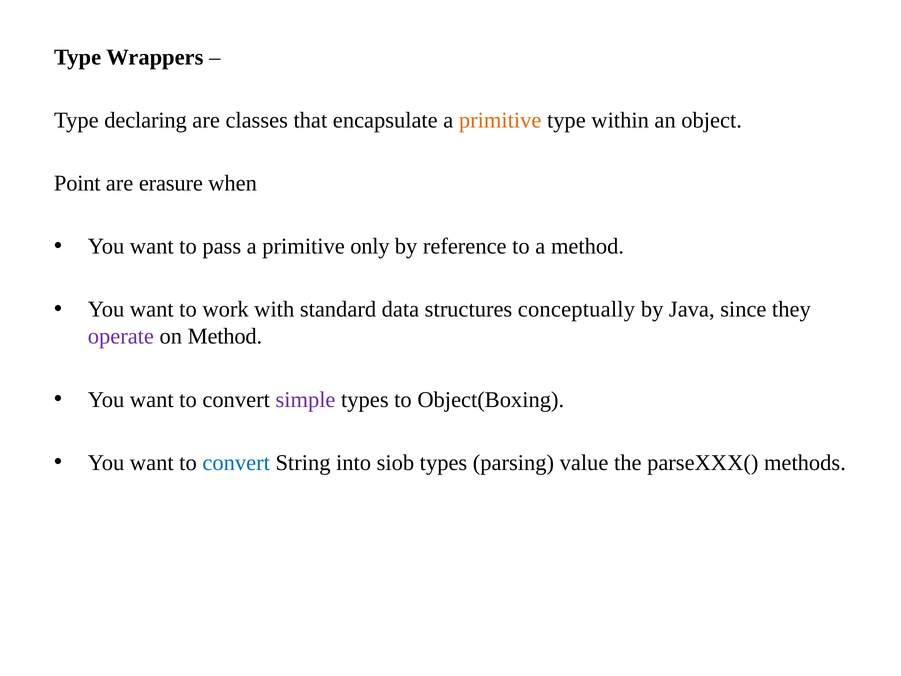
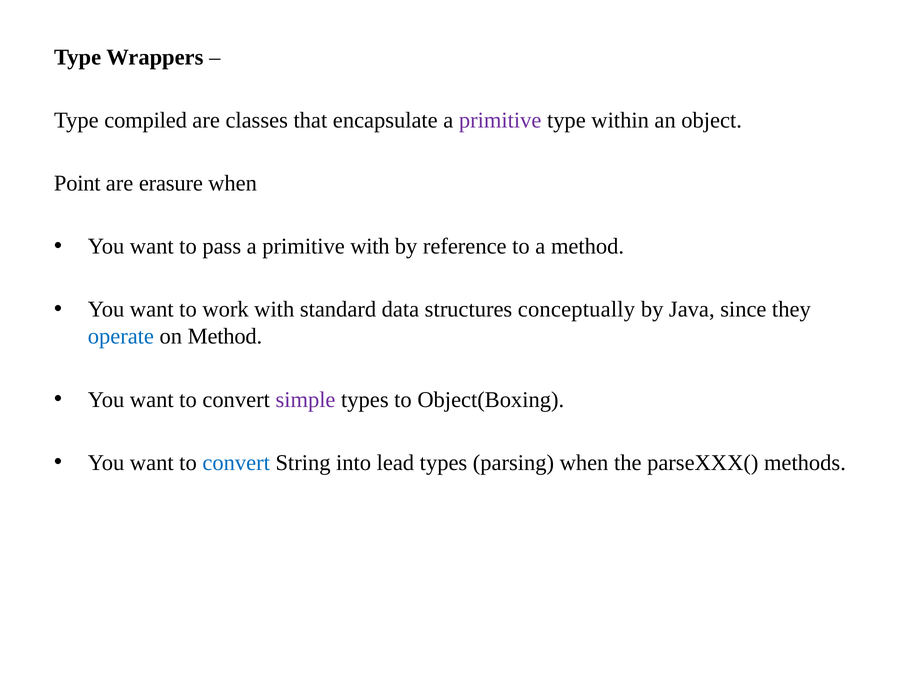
declaring: declaring -> compiled
primitive at (500, 120) colour: orange -> purple
primitive only: only -> with
operate colour: purple -> blue
siob: siob -> lead
parsing value: value -> when
